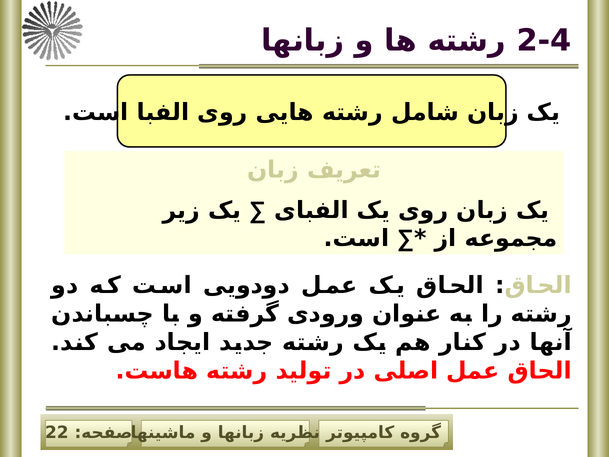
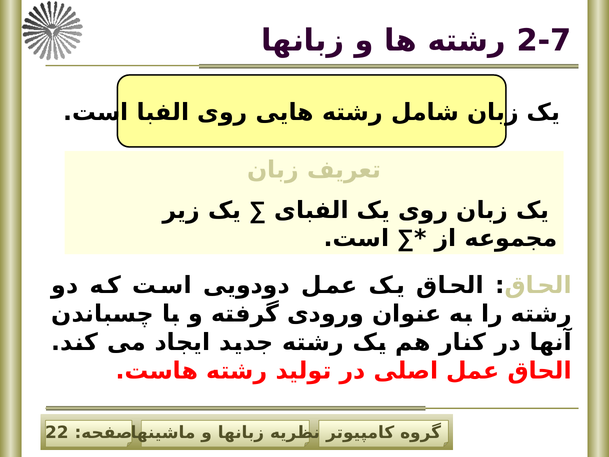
2-4: 2-4 -> 2-7
